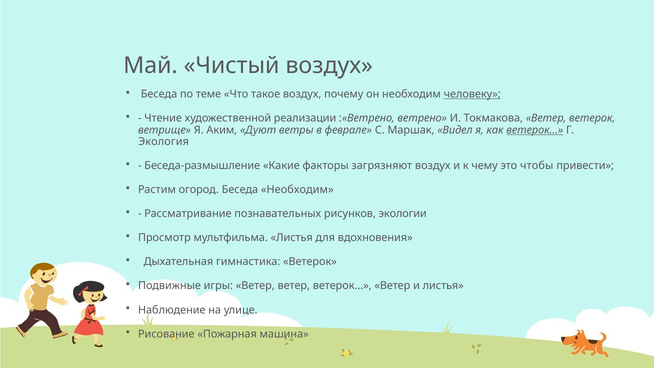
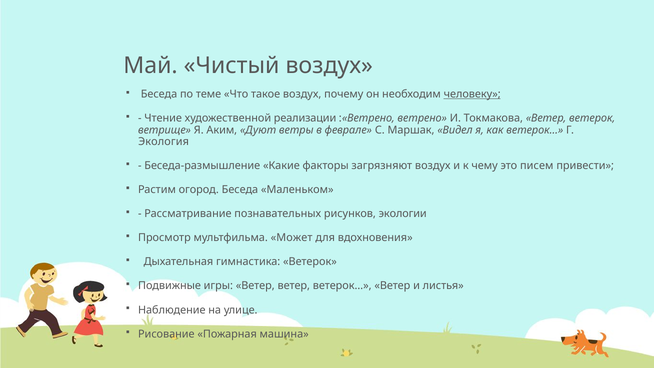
ветерок… at (535, 130) underline: present -> none
чтобы: чтобы -> писем
Беседа Необходим: Необходим -> Маленьком
мультфильма Листья: Листья -> Может
